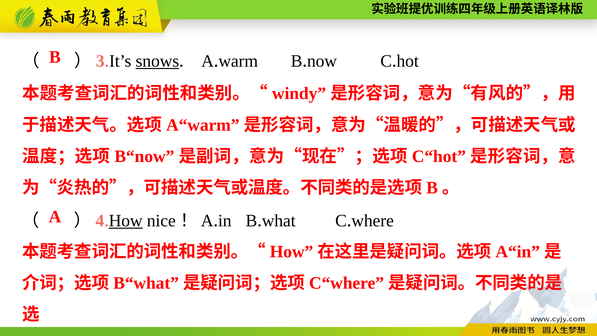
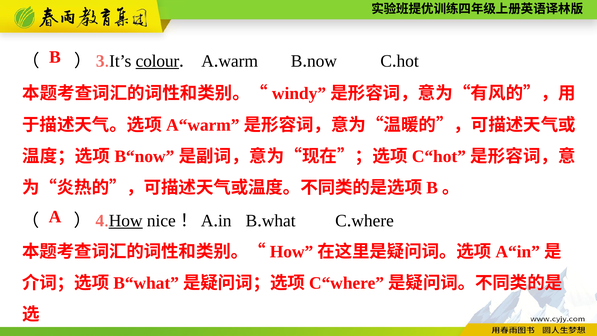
snows: snows -> colour
